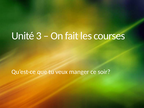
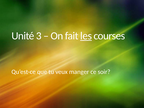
les underline: none -> present
